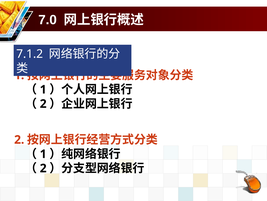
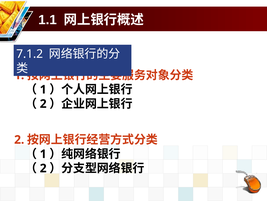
7.0: 7.0 -> 1.1
